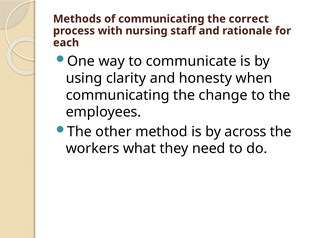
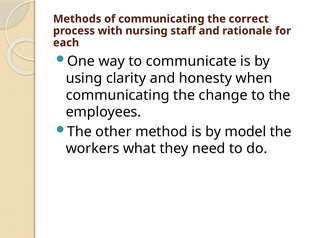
across: across -> model
